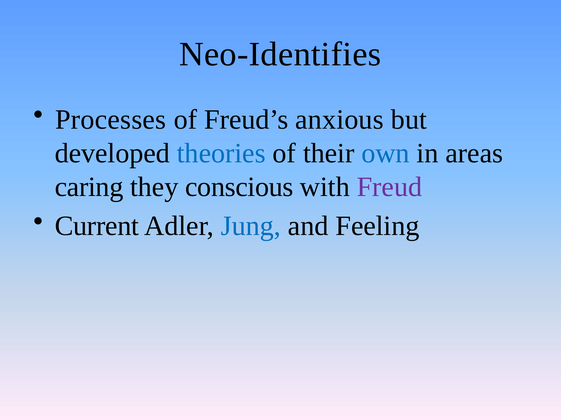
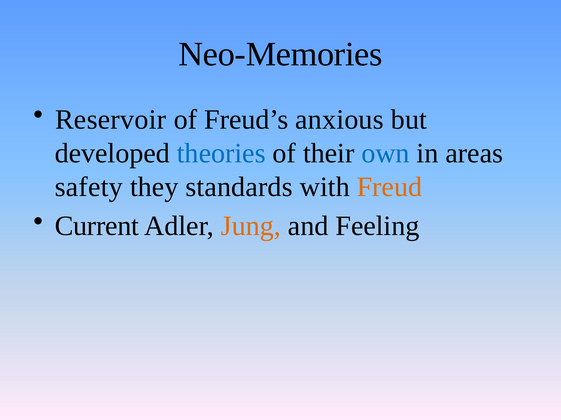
Neo-Identifies: Neo-Identifies -> Neo-Memories
Processes: Processes -> Reservoir
caring: caring -> safety
conscious: conscious -> standards
Freud colour: purple -> orange
Jung colour: blue -> orange
